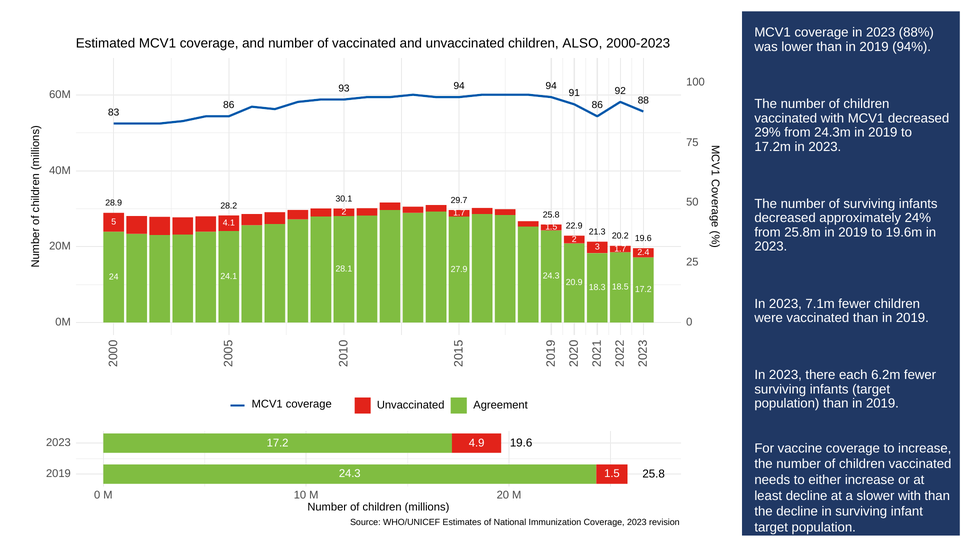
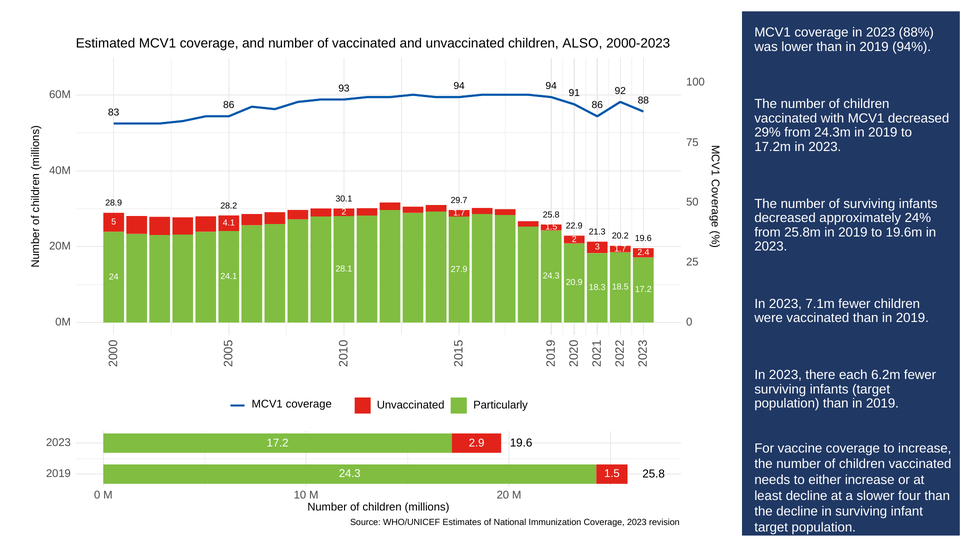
Agreement: Agreement -> Particularly
4.9: 4.9 -> 2.9
slower with: with -> four
